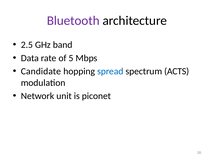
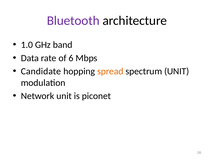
2.5: 2.5 -> 1.0
5: 5 -> 6
spread colour: blue -> orange
spectrum ACTS: ACTS -> UNIT
